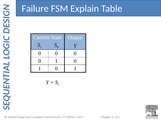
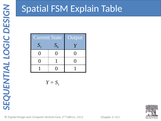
Failure: Failure -> Spatial
